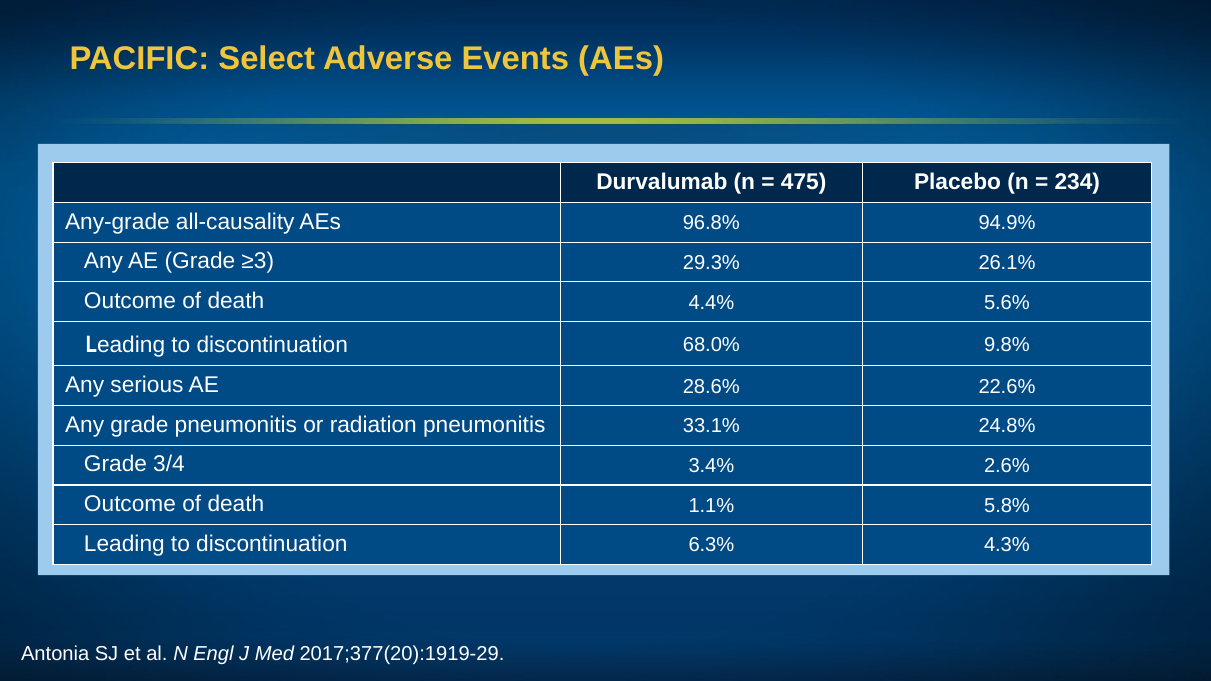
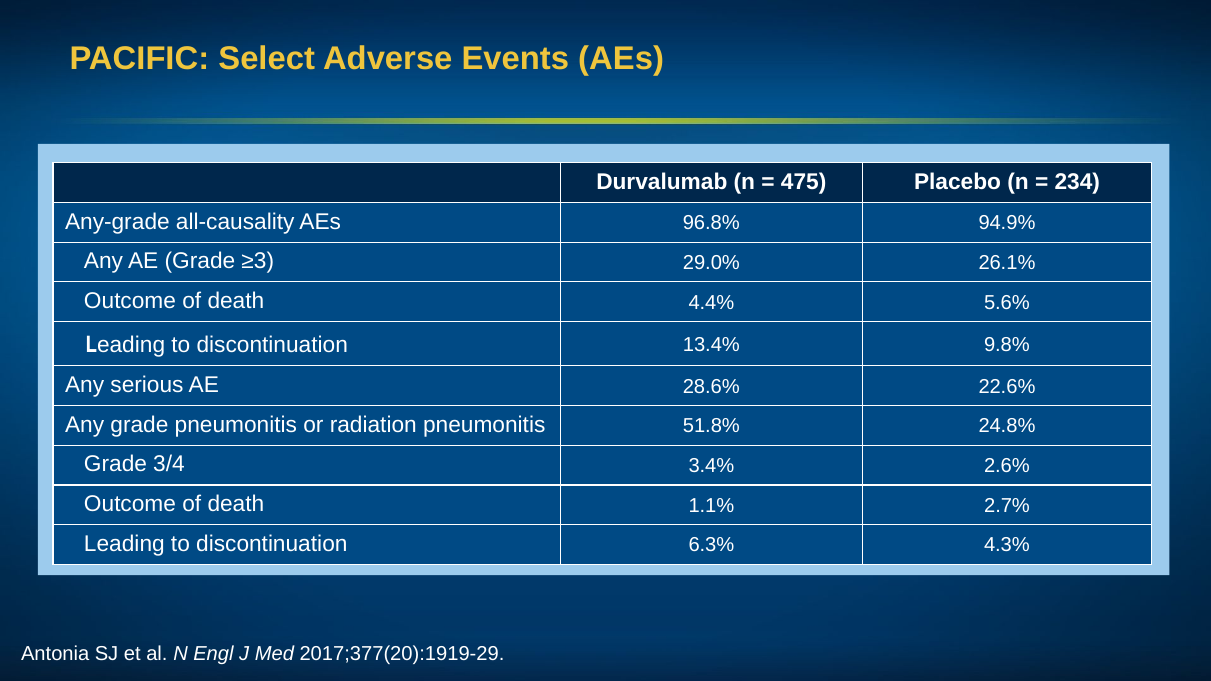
29.3%: 29.3% -> 29.0%
68.0%: 68.0% -> 13.4%
33.1%: 33.1% -> 51.8%
5.8%: 5.8% -> 2.7%
